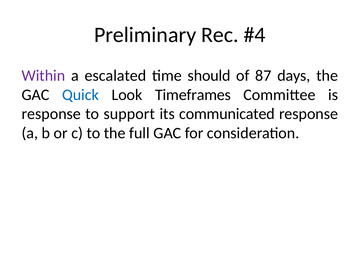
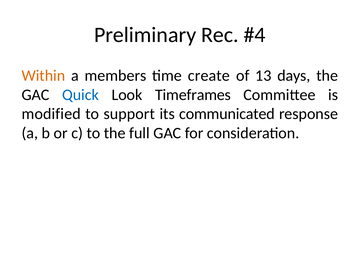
Within colour: purple -> orange
escalated: escalated -> members
should: should -> create
87: 87 -> 13
response at (51, 114): response -> modified
